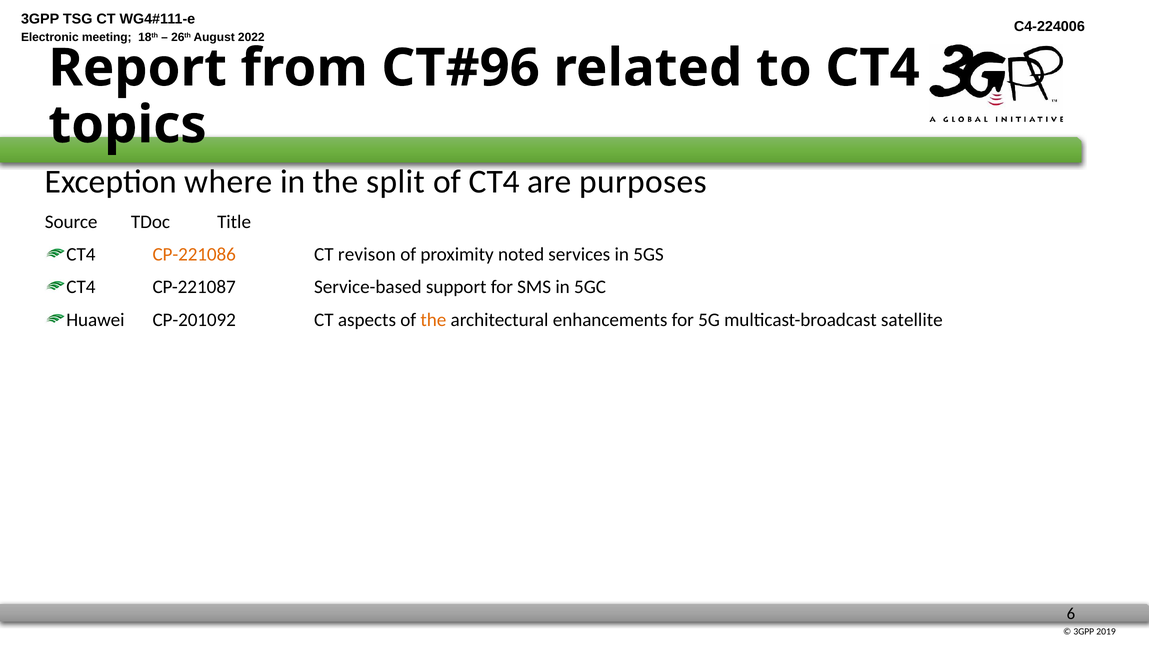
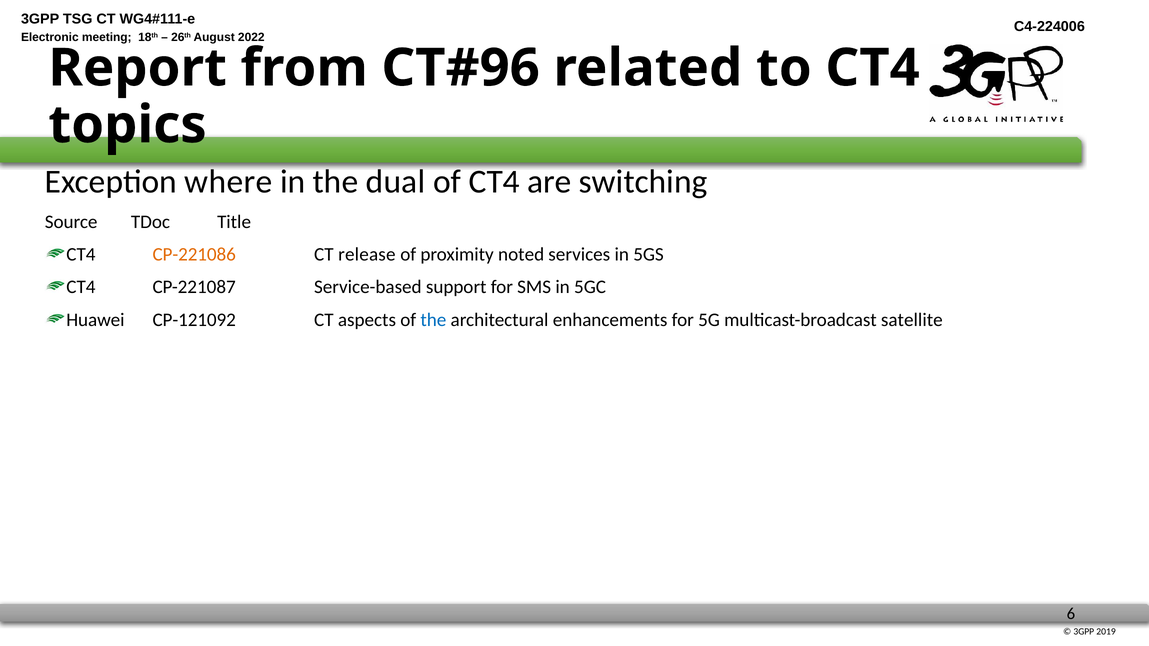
split: split -> dual
purposes: purposes -> switching
revison: revison -> release
CP-201092: CP-201092 -> CP-121092
the at (433, 320) colour: orange -> blue
